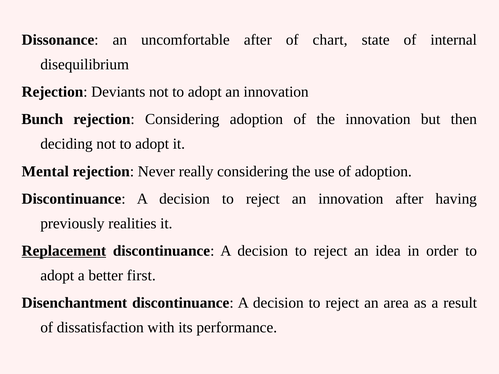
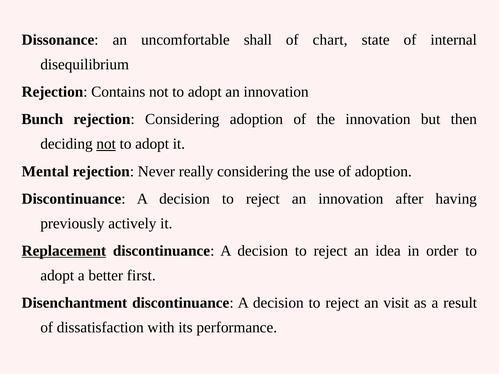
uncomfortable after: after -> shall
Deviants: Deviants -> Contains
not at (106, 144) underline: none -> present
realities: realities -> actively
area: area -> visit
